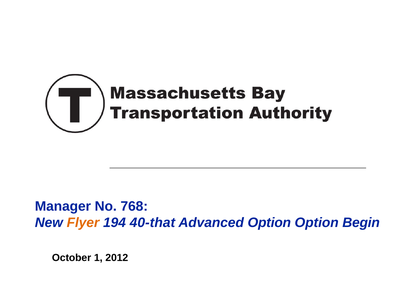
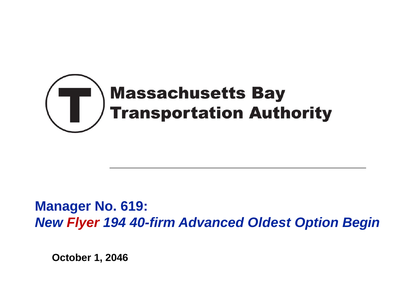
768: 768 -> 619
Flyer colour: orange -> red
40-that: 40-that -> 40-firm
Advanced Option: Option -> Oldest
2012: 2012 -> 2046
